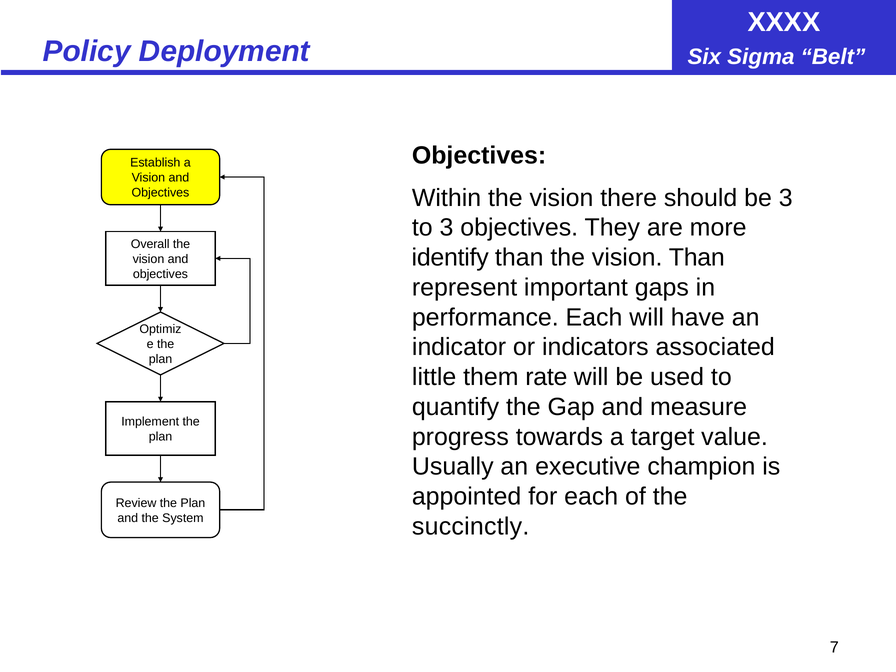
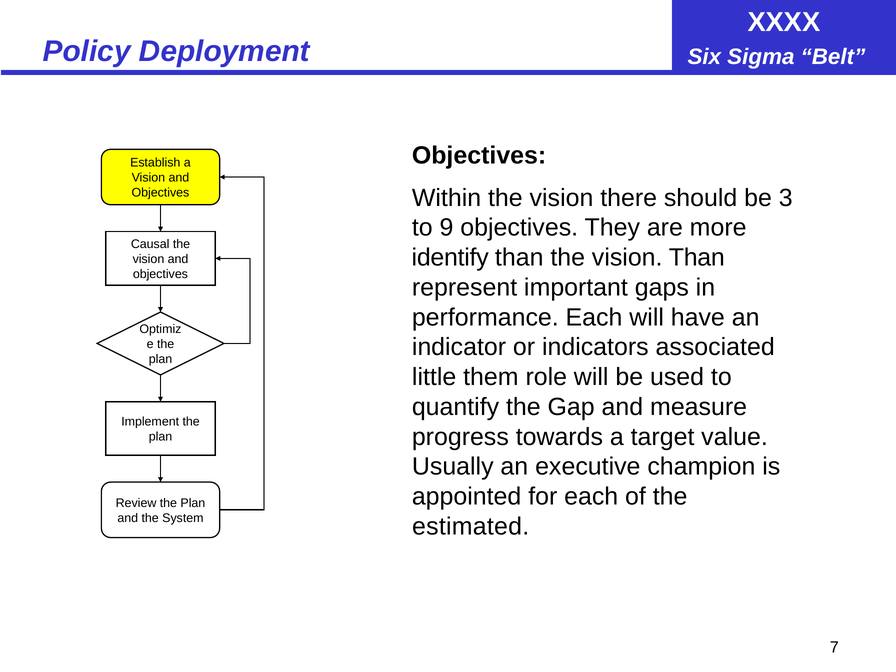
to 3: 3 -> 9
Overall: Overall -> Causal
rate: rate -> role
succinctly: succinctly -> estimated
